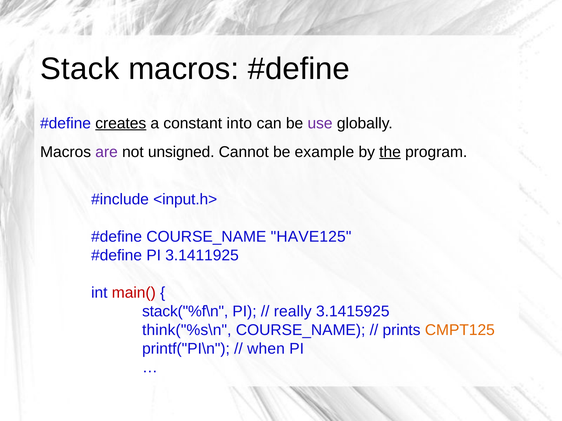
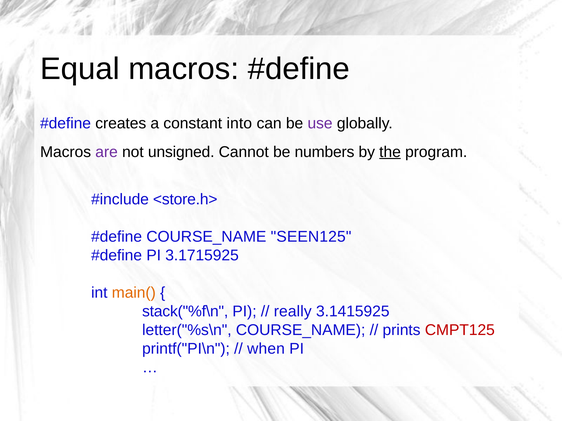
Stack: Stack -> Equal
creates underline: present -> none
example: example -> numbers
<input.h>: <input.h> -> <store.h>
HAVE125: HAVE125 -> SEEN125
3.1411925: 3.1411925 -> 3.1715925
main( colour: red -> orange
think("%s\n: think("%s\n -> letter("%s\n
CMPT125 colour: orange -> red
